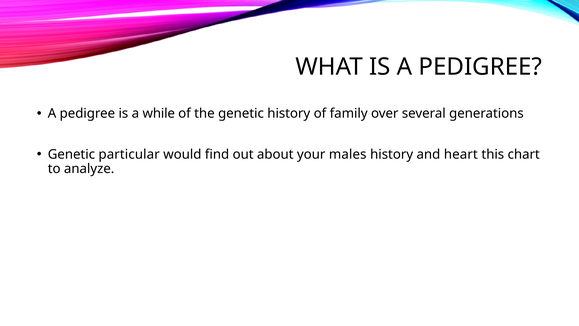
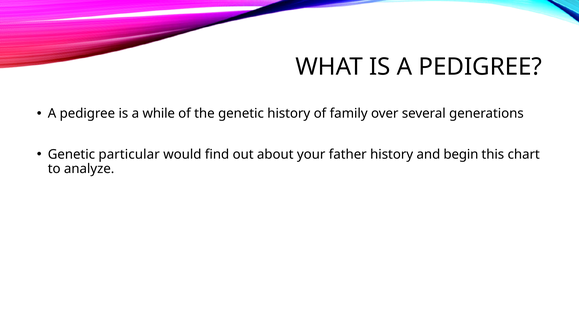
males: males -> father
heart: heart -> begin
